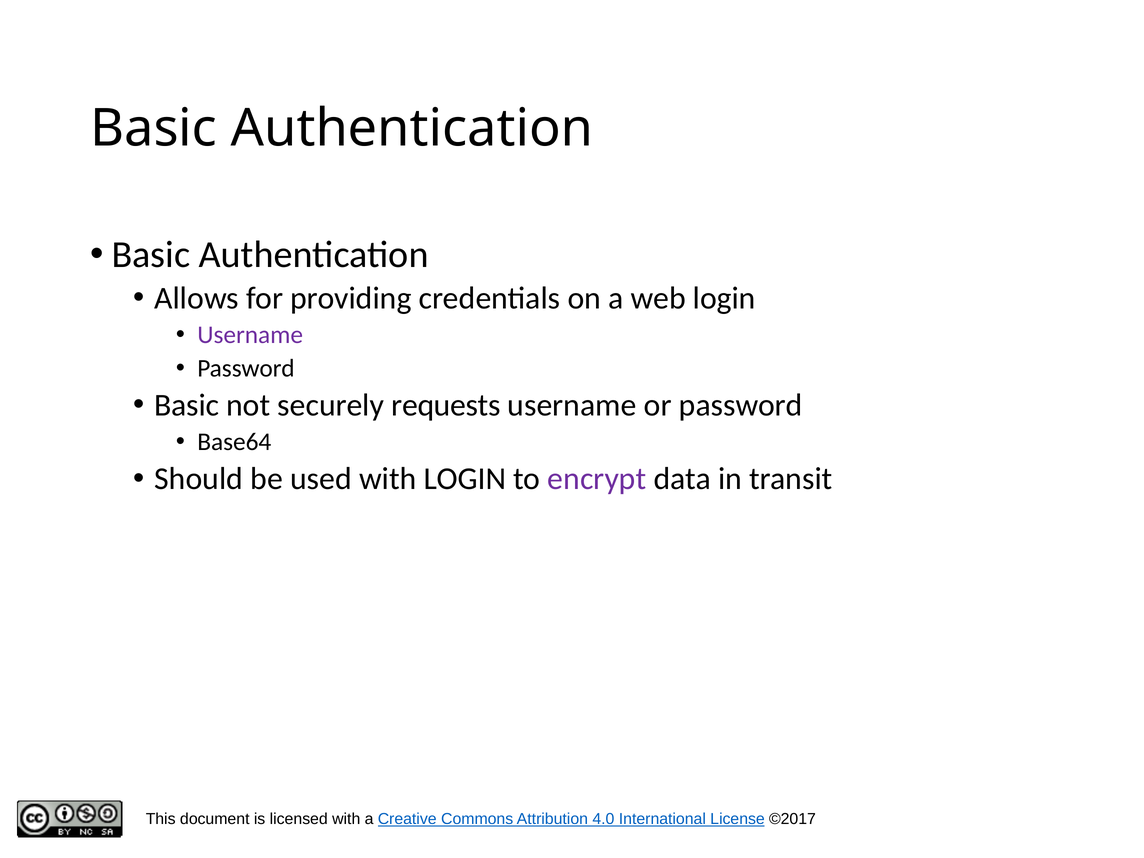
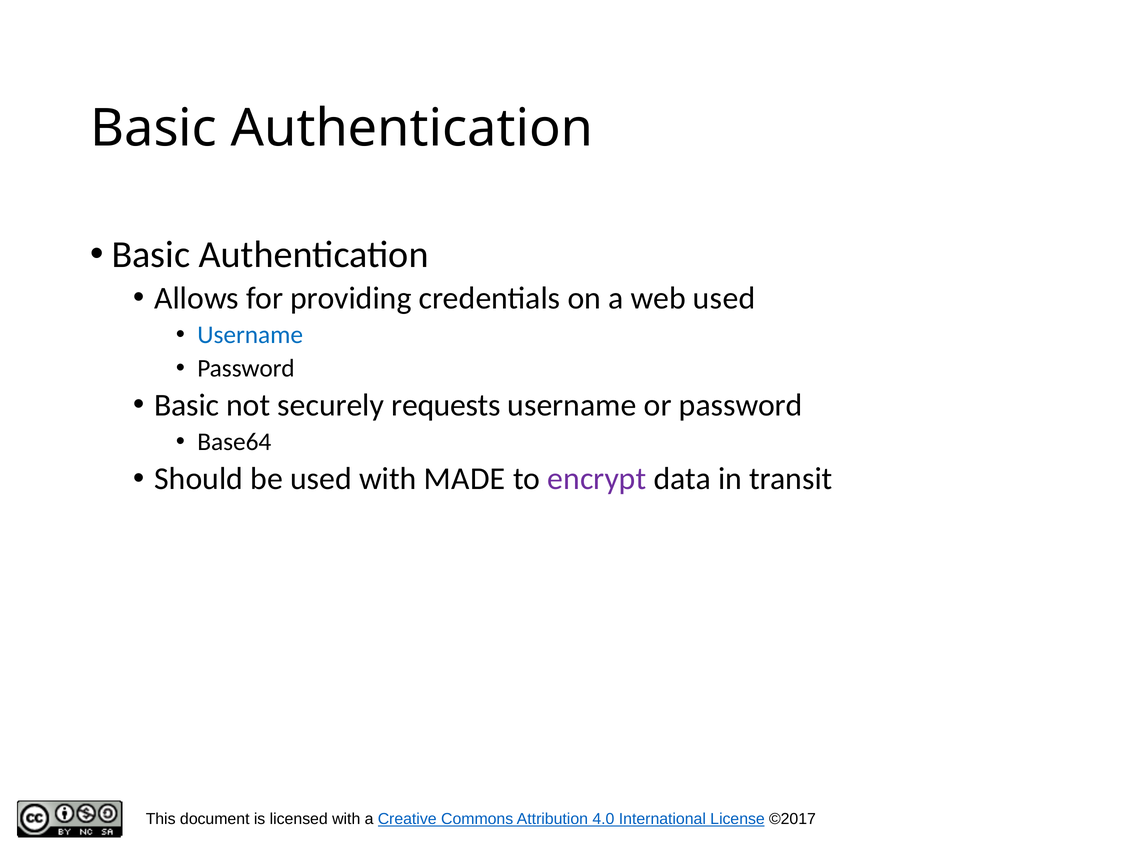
web login: login -> used
Username at (250, 335) colour: purple -> blue
with LOGIN: LOGIN -> MADE
